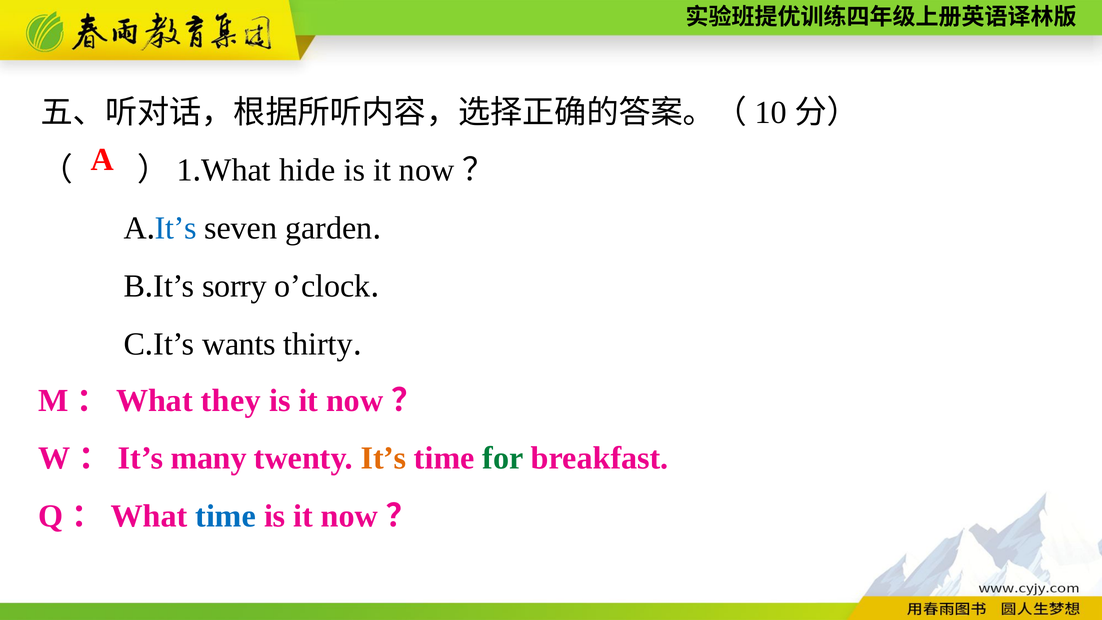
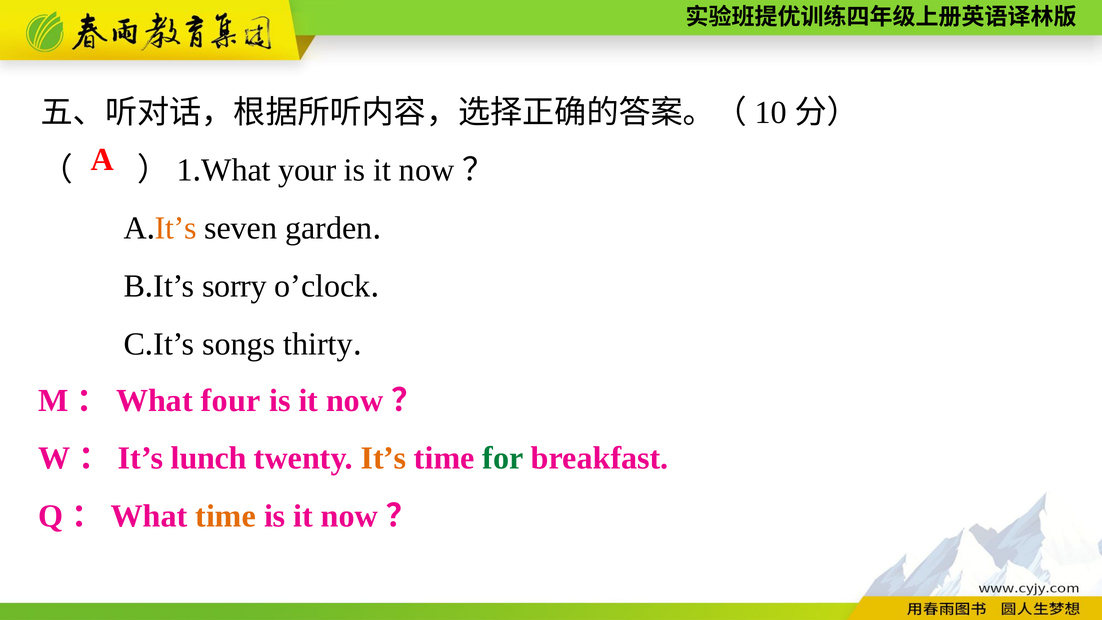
hide: hide -> your
It’s at (176, 228) colour: blue -> orange
wants: wants -> songs
they: they -> four
many: many -> lunch
time at (226, 516) colour: blue -> orange
